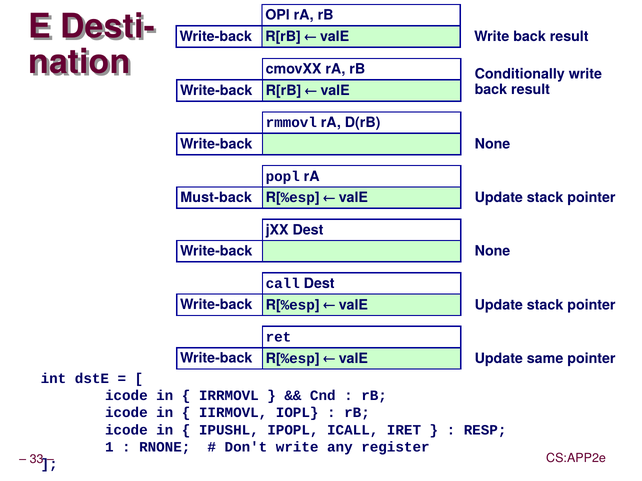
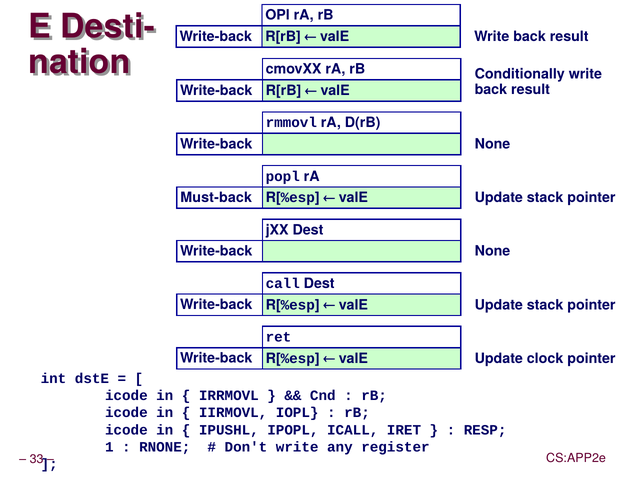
same: same -> clock
